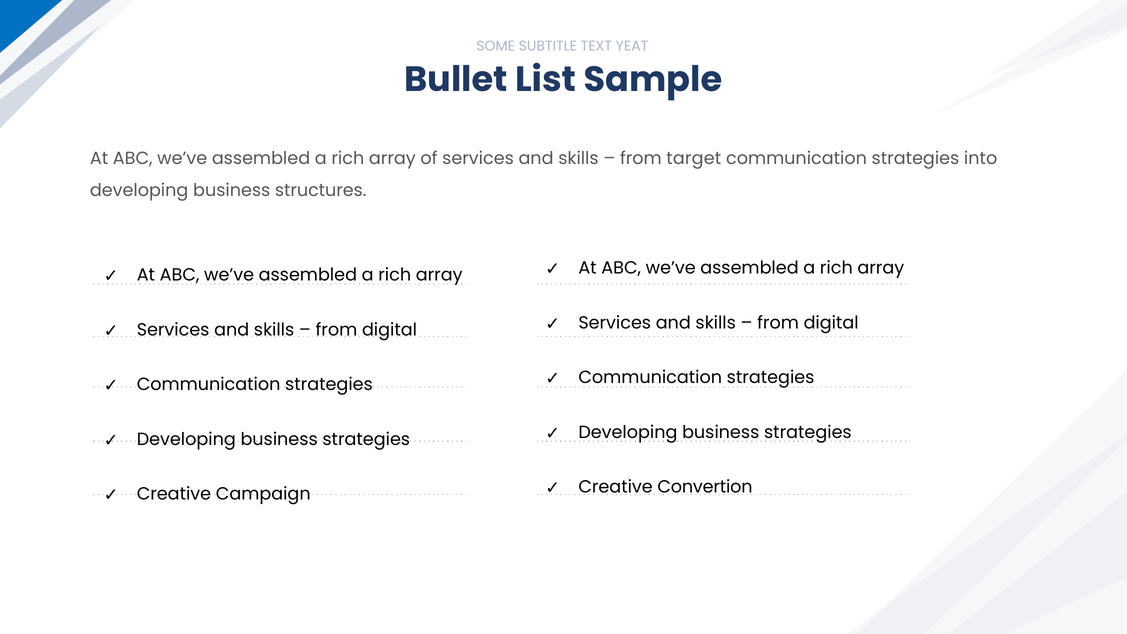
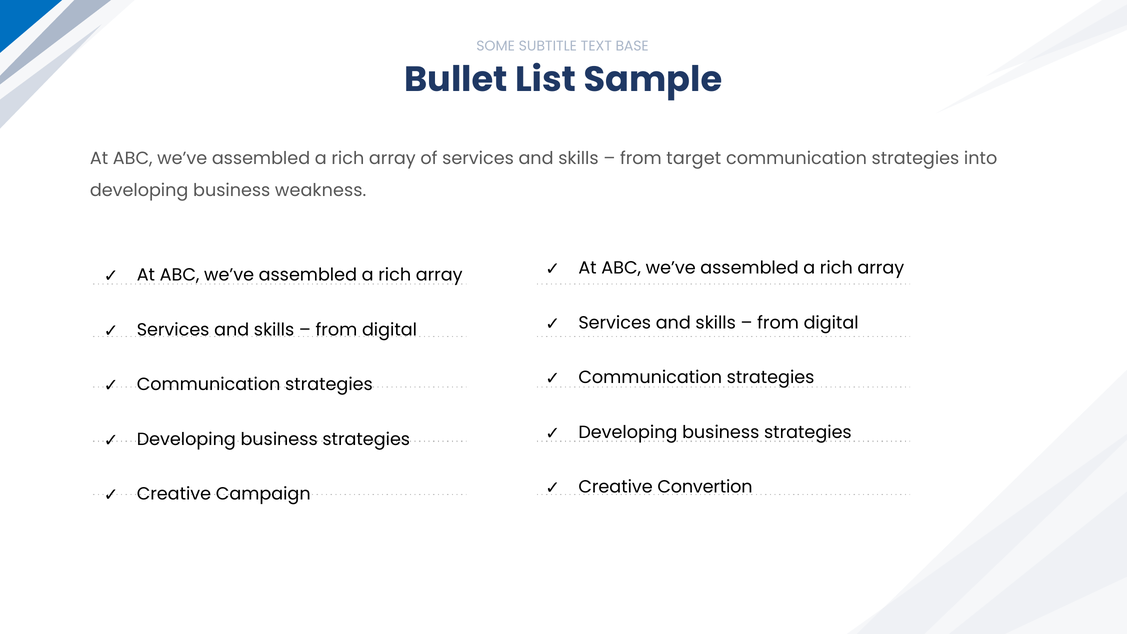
YEAT: YEAT -> BASE
structures: structures -> weakness
